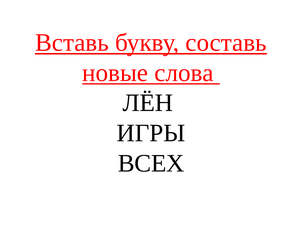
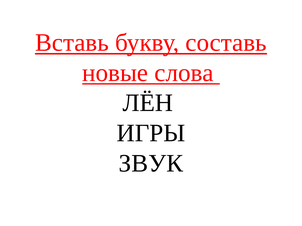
ВСЕХ: ВСЕХ -> ЗВУК
